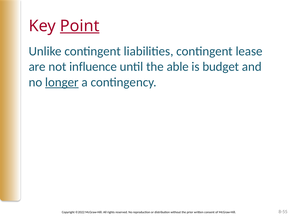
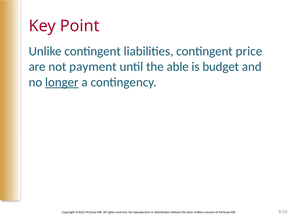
Point underline: present -> none
lease: lease -> price
influence: influence -> payment
